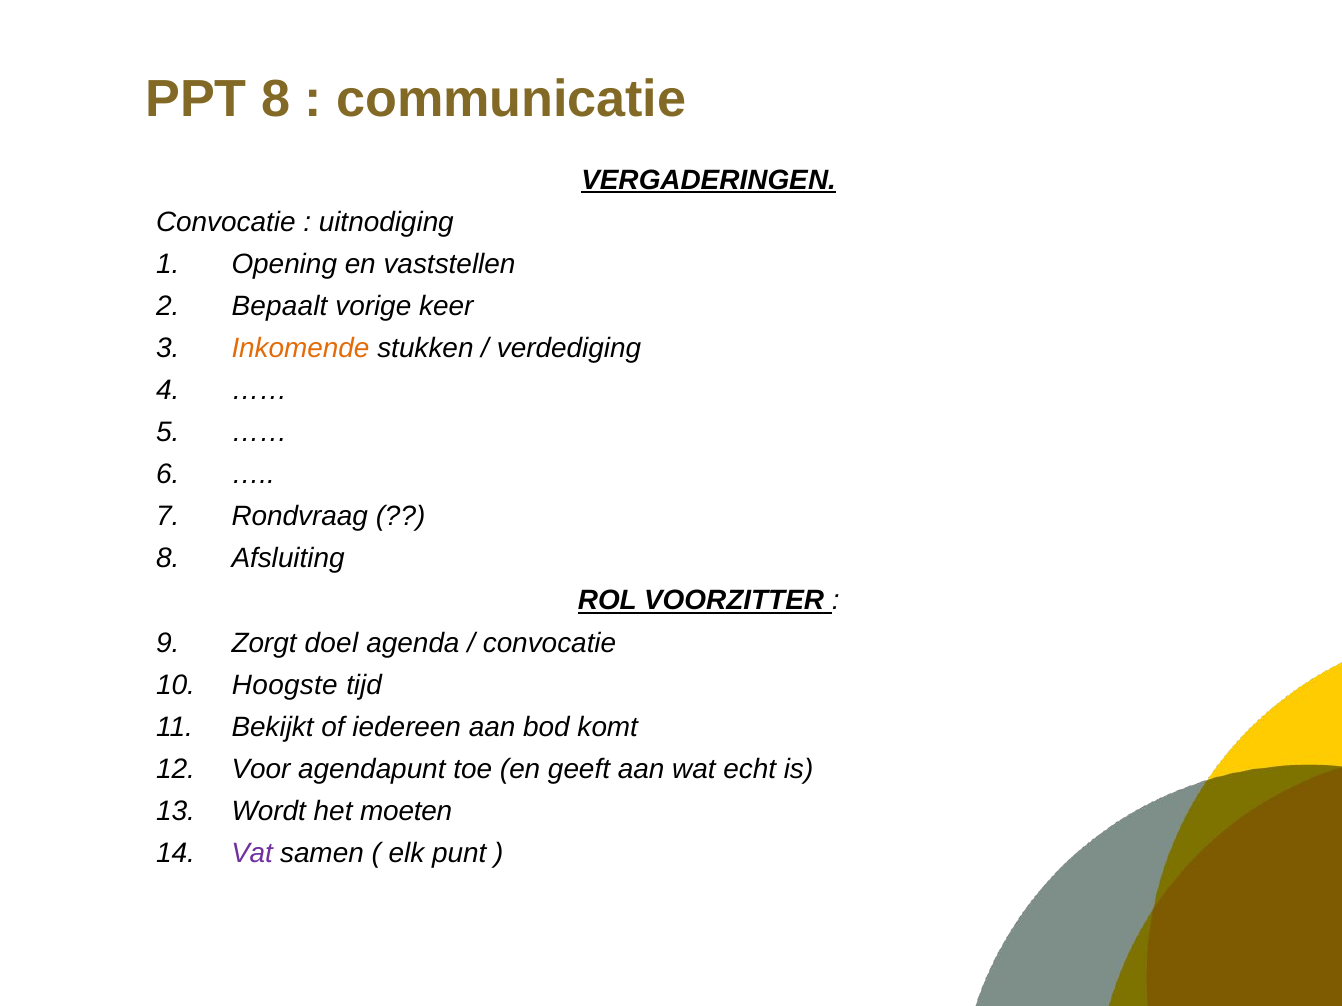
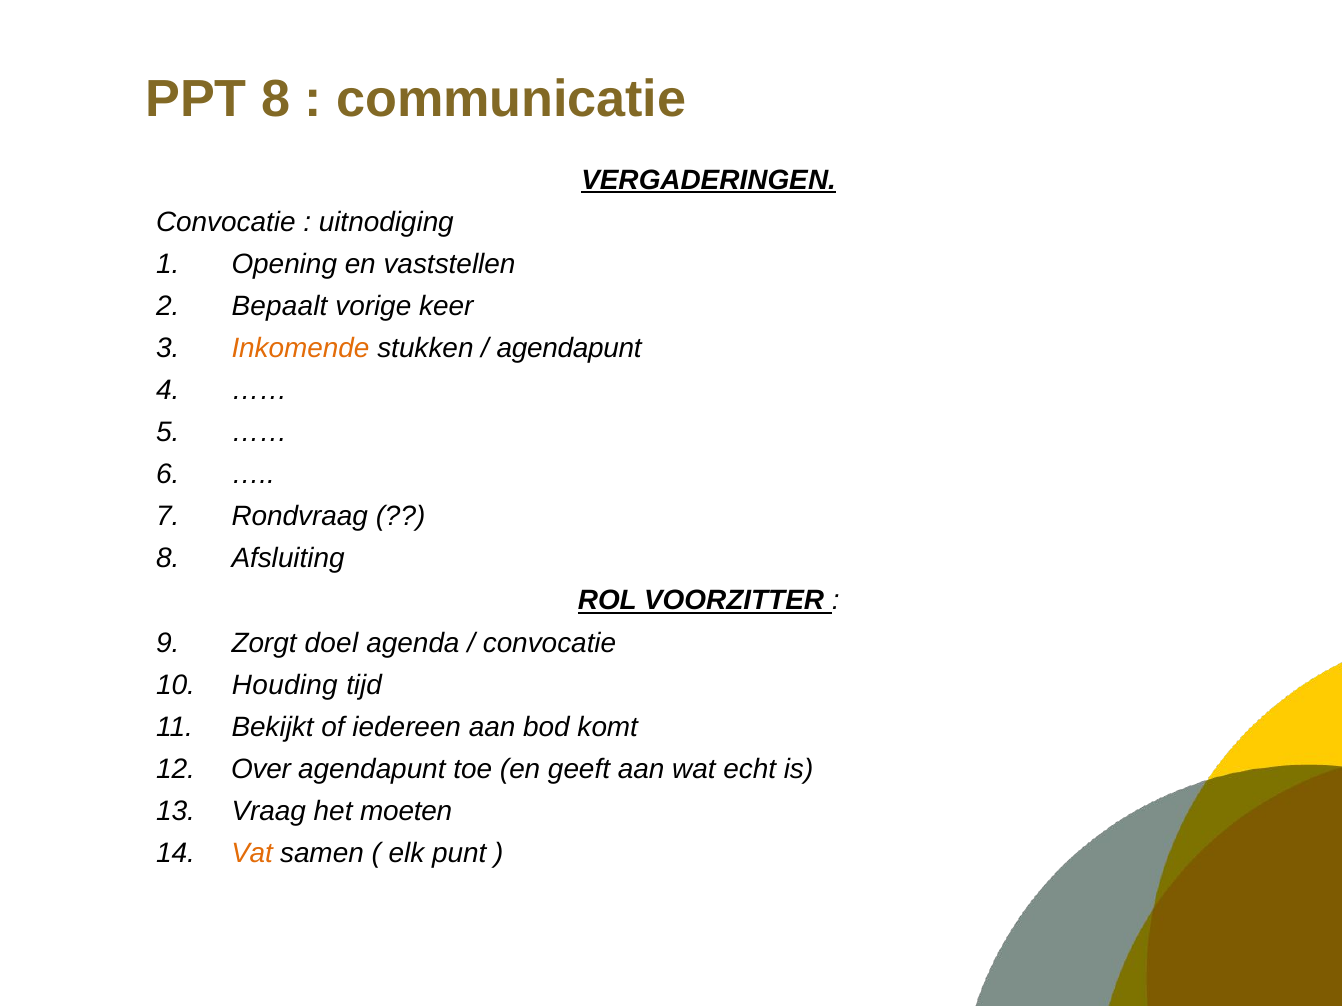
verdediging at (569, 348): verdediging -> agendapunt
Hoogste: Hoogste -> Houding
Voor: Voor -> Over
Wordt: Wordt -> Vraag
Vat colour: purple -> orange
